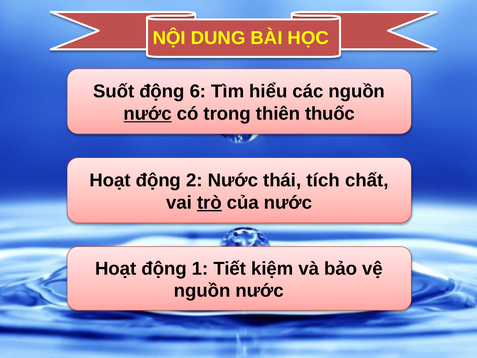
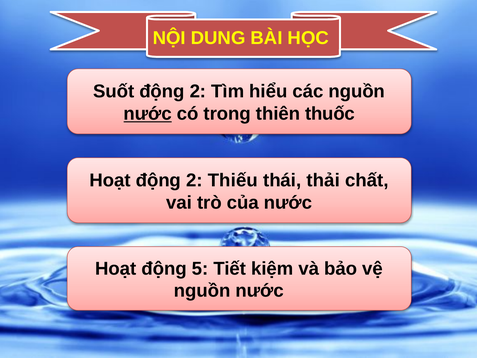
6 at (198, 91): 6 -> 2
2 Nước: Nước -> Thiếu
tích: tích -> thải
trò underline: present -> none
1: 1 -> 5
